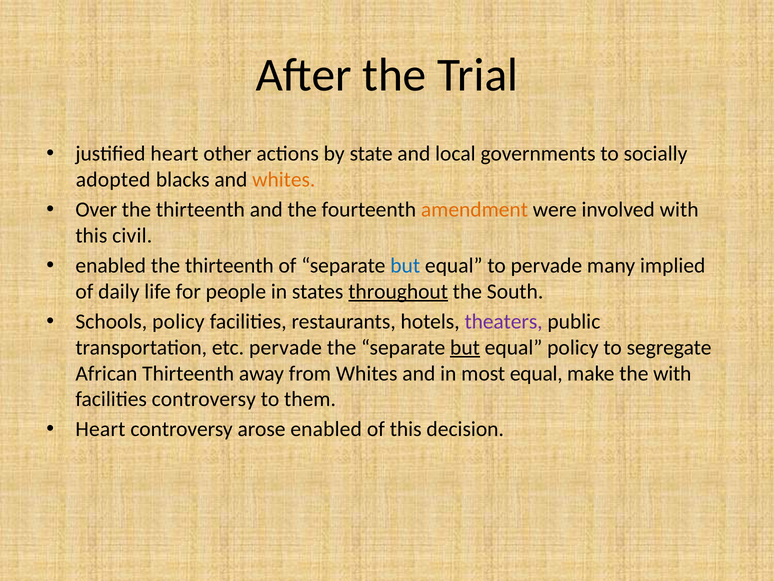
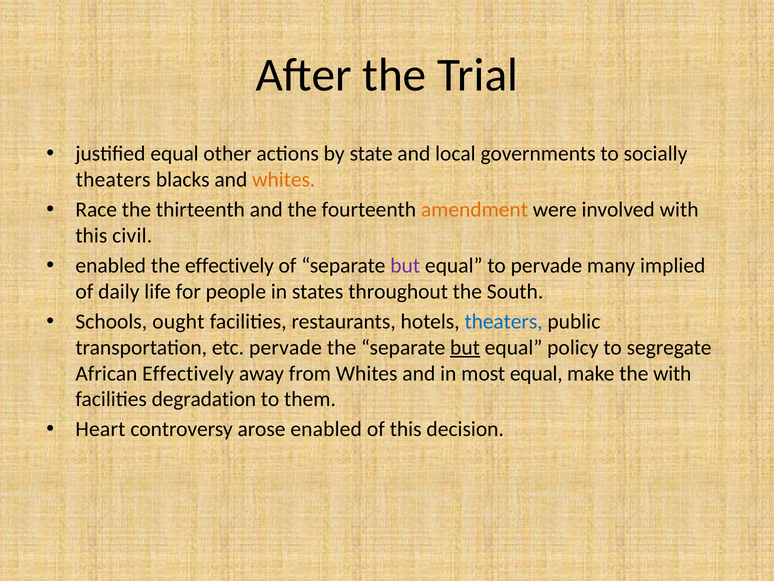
justified heart: heart -> equal
adopted at (113, 180): adopted -> theaters
Over: Over -> Race
enabled the thirteenth: thirteenth -> effectively
but at (405, 266) colour: blue -> purple
throughout underline: present -> none
Schools policy: policy -> ought
theaters at (504, 321) colour: purple -> blue
African Thirteenth: Thirteenth -> Effectively
facilities controversy: controversy -> degradation
